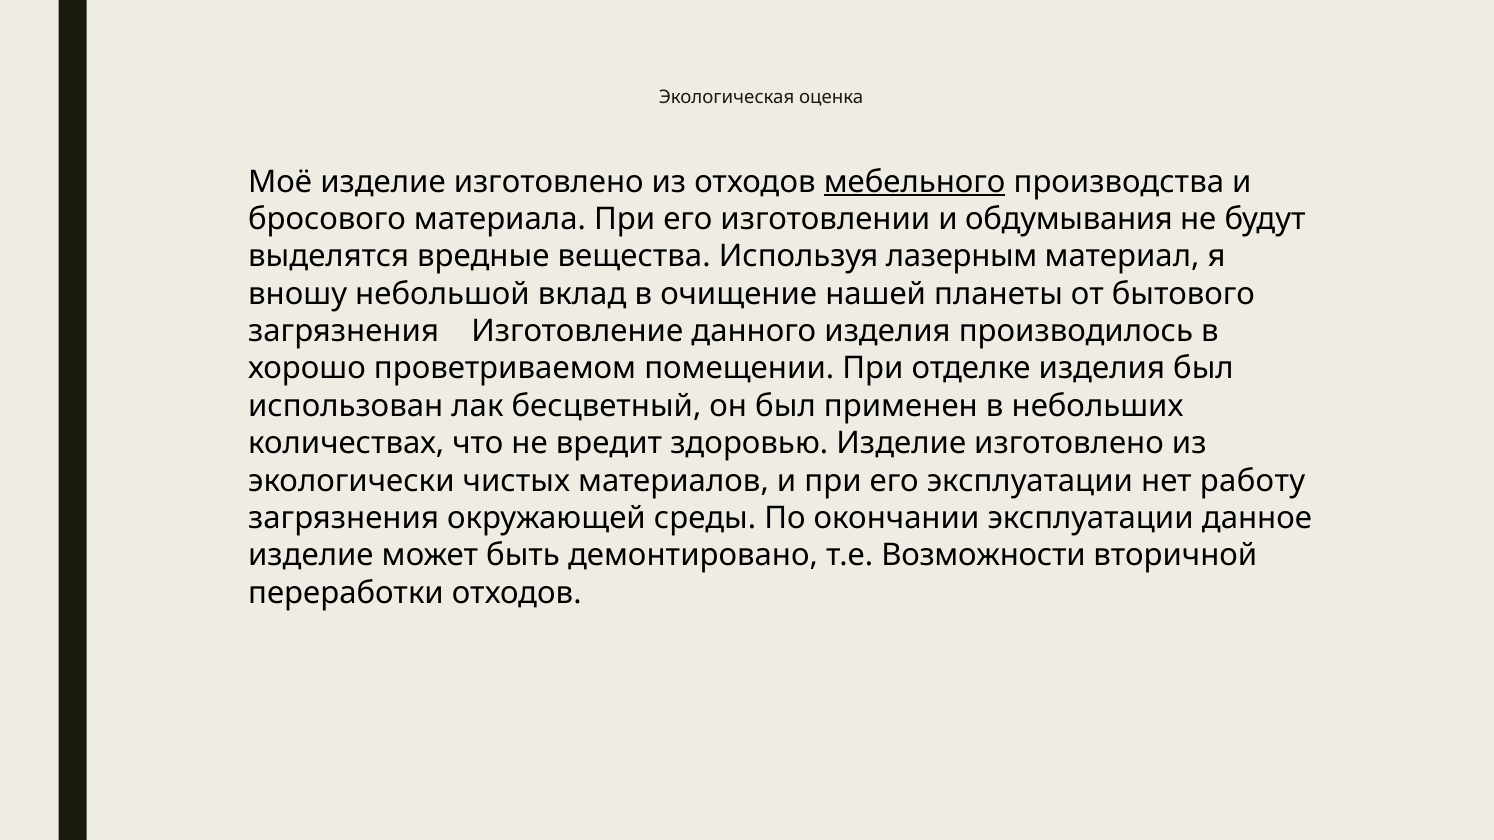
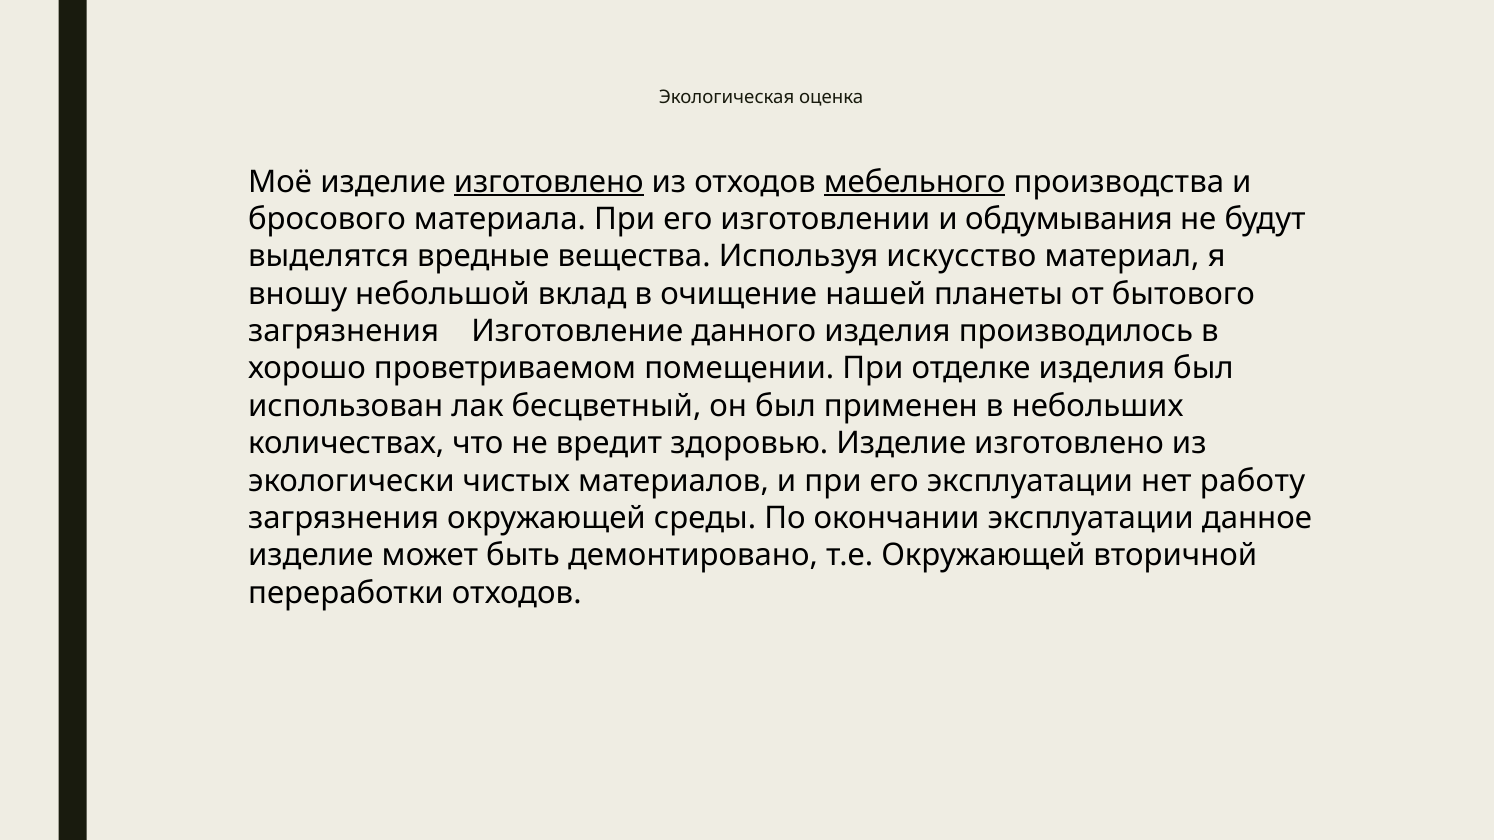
изготовлено at (549, 182) underline: none -> present
лазерным: лазерным -> искусство
т.е Возможности: Возможности -> Окружающей
